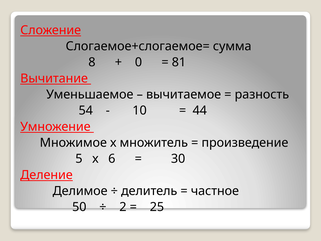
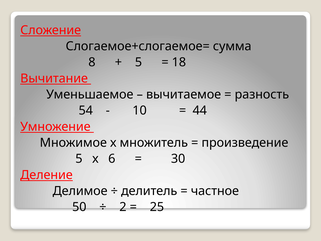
0 at (138, 62): 0 -> 5
81: 81 -> 18
